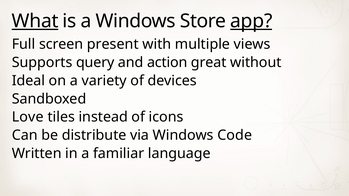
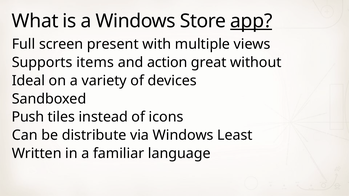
What underline: present -> none
query: query -> items
Love: Love -> Push
Code: Code -> Least
